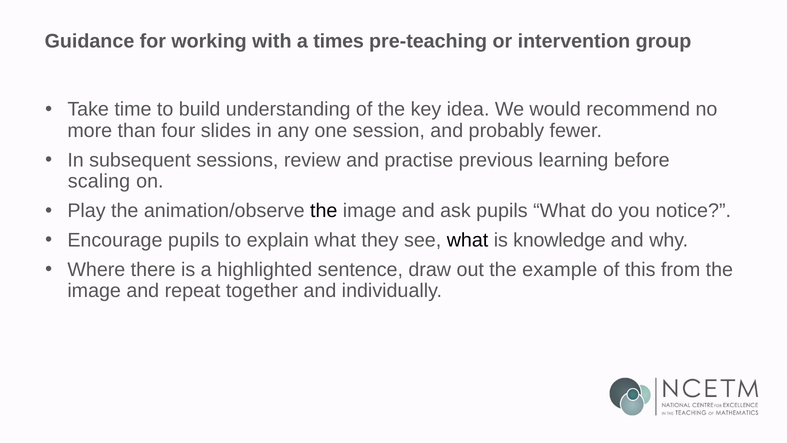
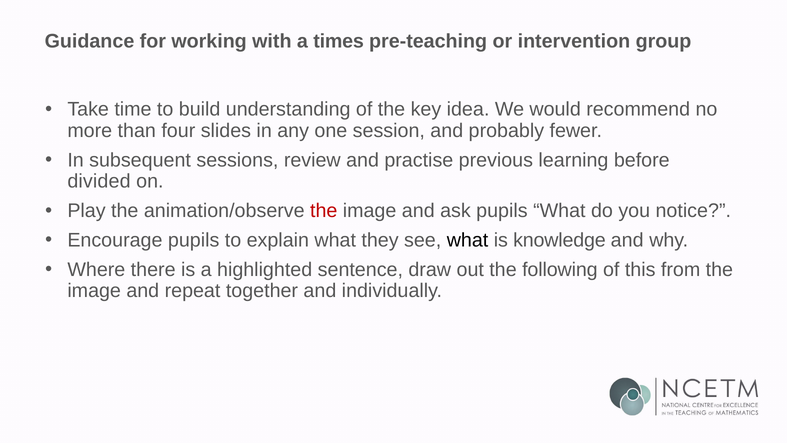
scaling: scaling -> divided
the at (324, 211) colour: black -> red
example: example -> following
